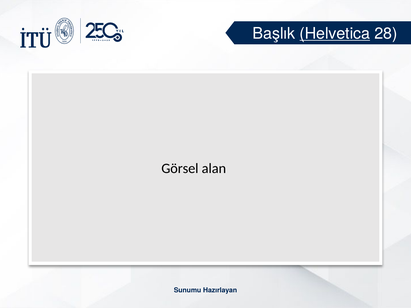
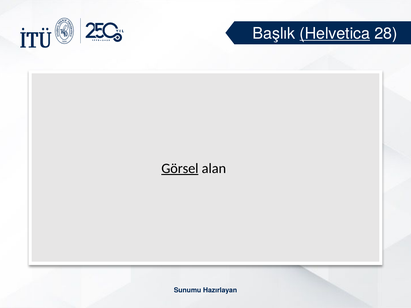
Görsel underline: none -> present
